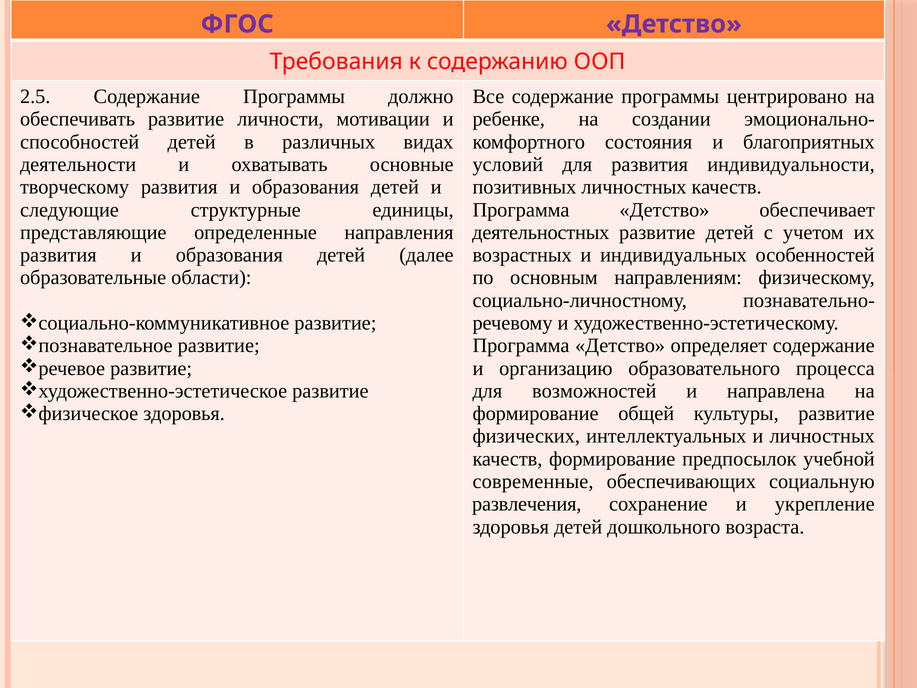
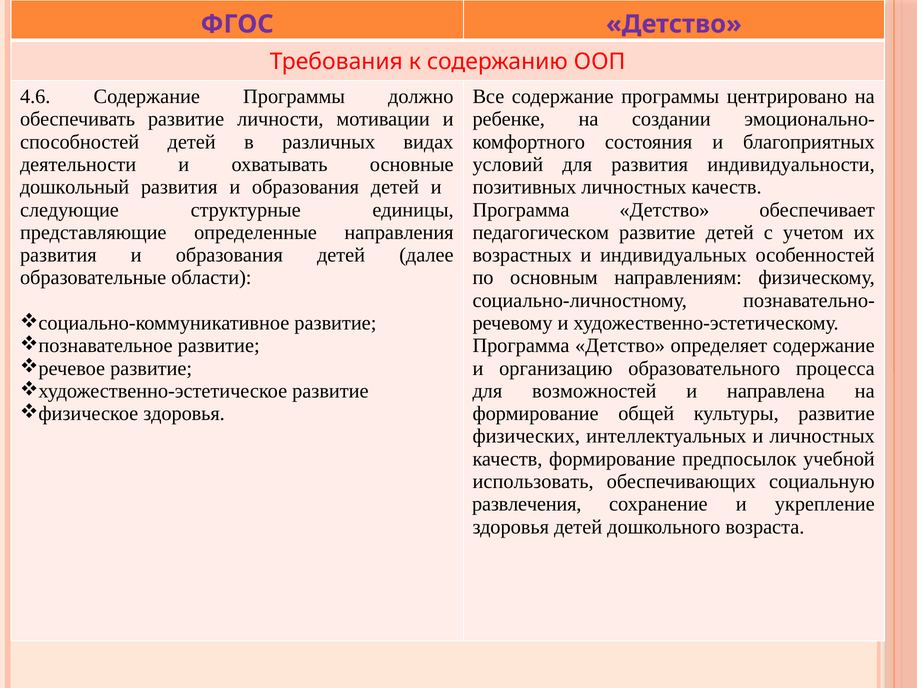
2.5: 2.5 -> 4.6
творческому: творческому -> дошкольный
деятельностных: деятельностных -> педагогическом
современные: современные -> использовать
